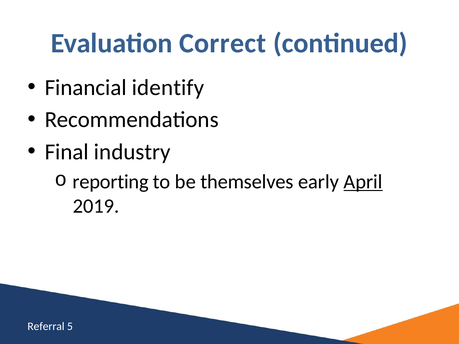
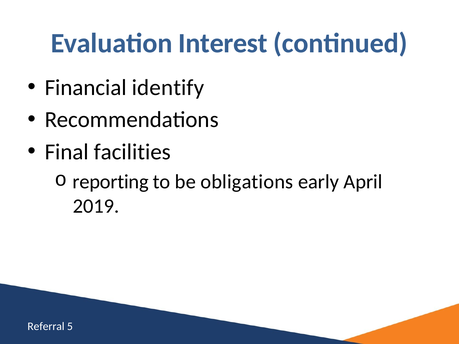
Correct: Correct -> Interest
industry: industry -> facilities
themselves: themselves -> obligations
April underline: present -> none
